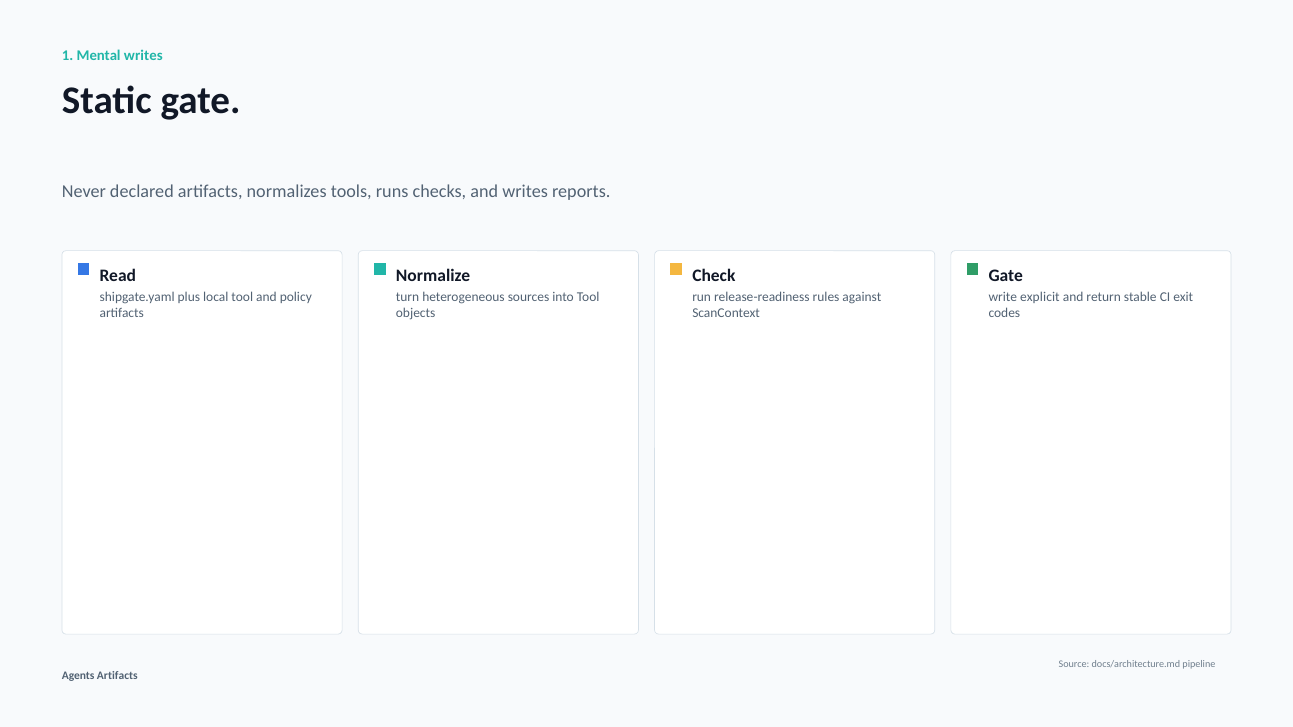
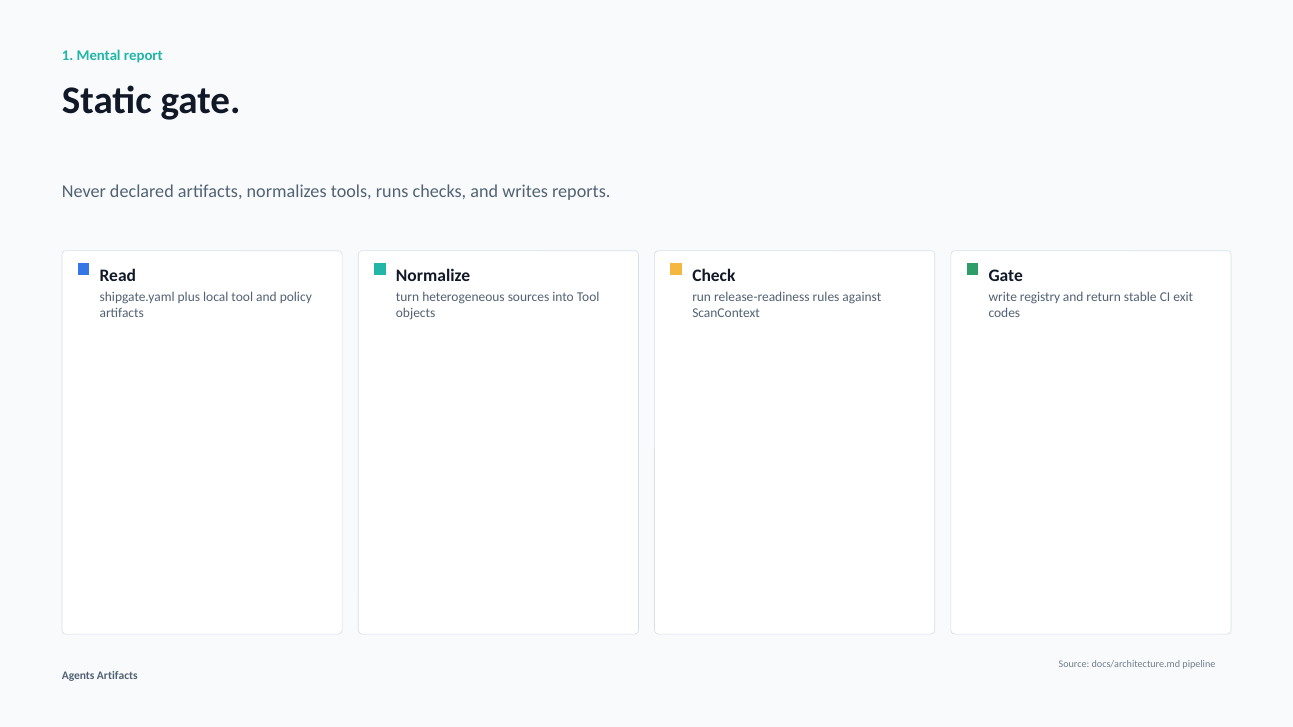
Mental writes: writes -> report
explicit: explicit -> registry
